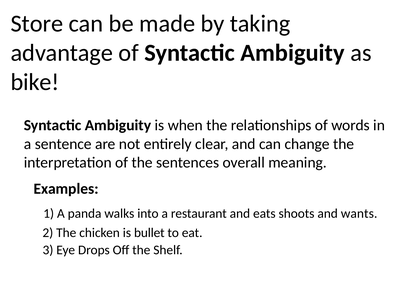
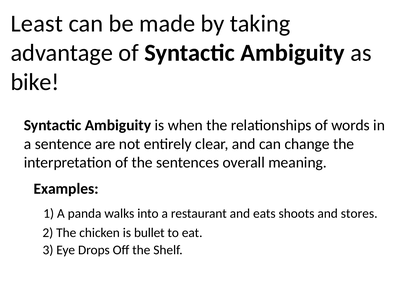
Store: Store -> Least
wants: wants -> stores
